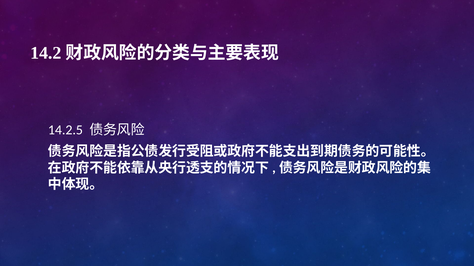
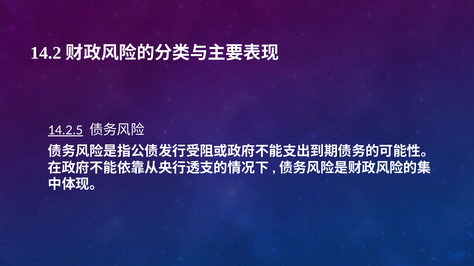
14.2.5 underline: none -> present
